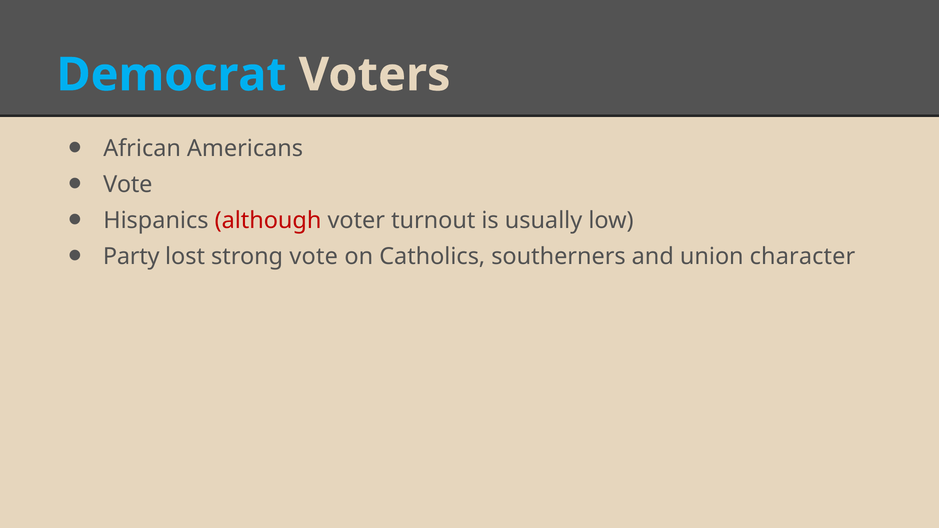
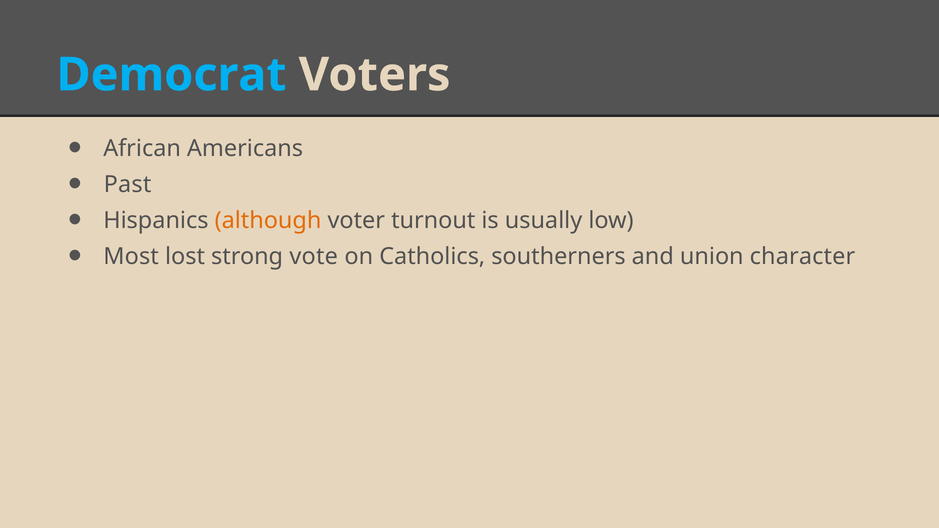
Vote at (128, 184): Vote -> Past
although colour: red -> orange
Party: Party -> Most
